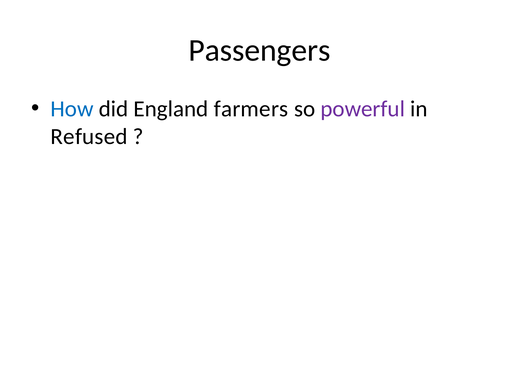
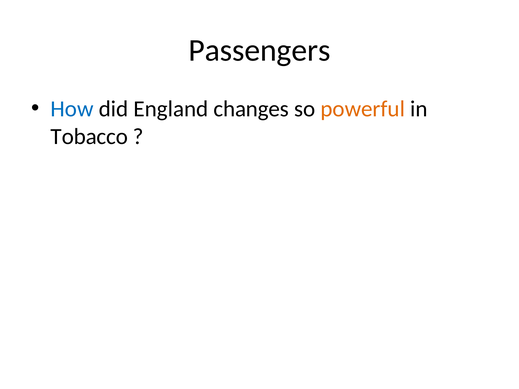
farmers: farmers -> changes
powerful colour: purple -> orange
Refused: Refused -> Tobacco
